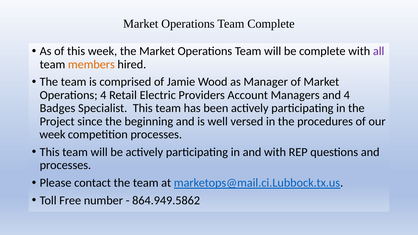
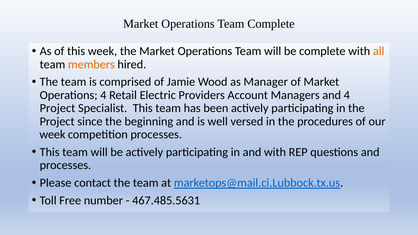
all colour: purple -> orange
Badges at (58, 108): Badges -> Project
864.949.5862: 864.949.5862 -> 467.485.5631
